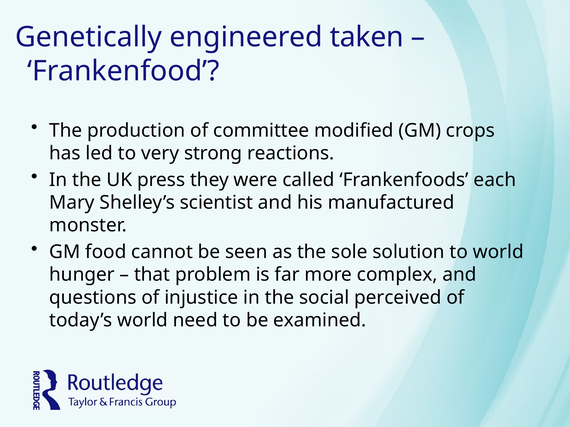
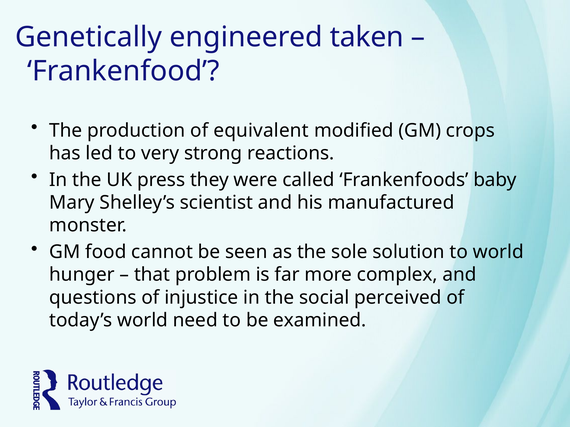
committee: committee -> equivalent
each: each -> baby
